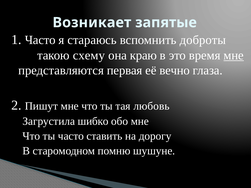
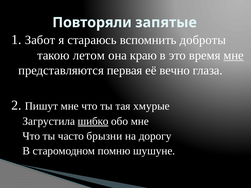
Возникает: Возникает -> Повторяли
1 Часто: Часто -> Забот
схему: схему -> летом
любовь: любовь -> хмурые
шибко underline: none -> present
ставить: ставить -> брызни
